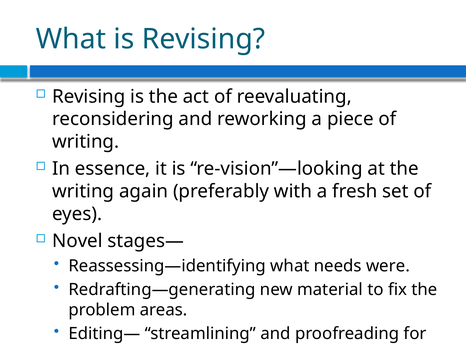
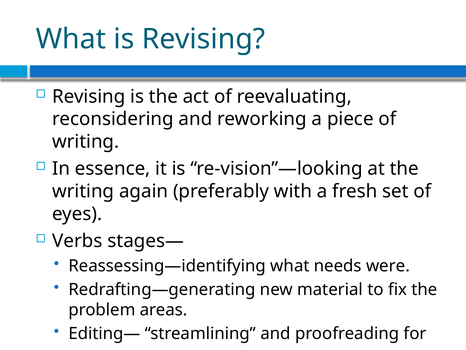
Novel: Novel -> Verbs
